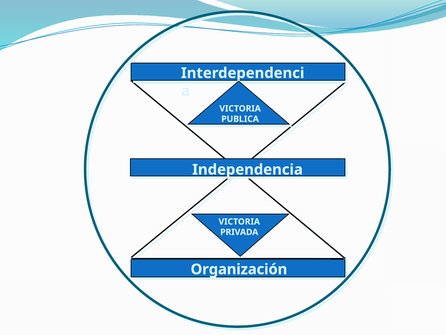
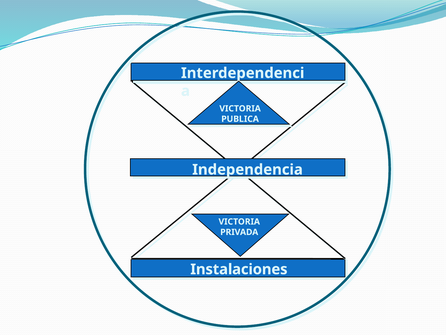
Organización: Organización -> Instalaciones
